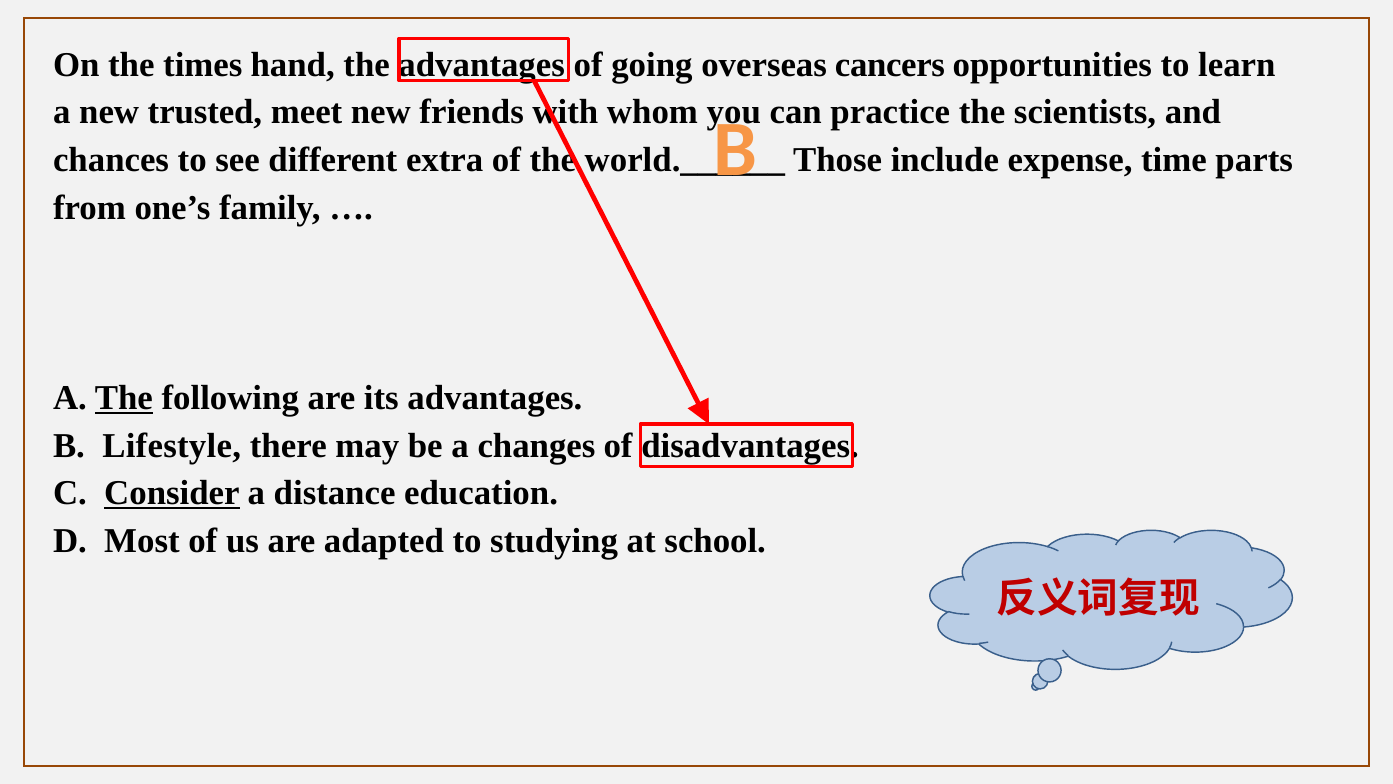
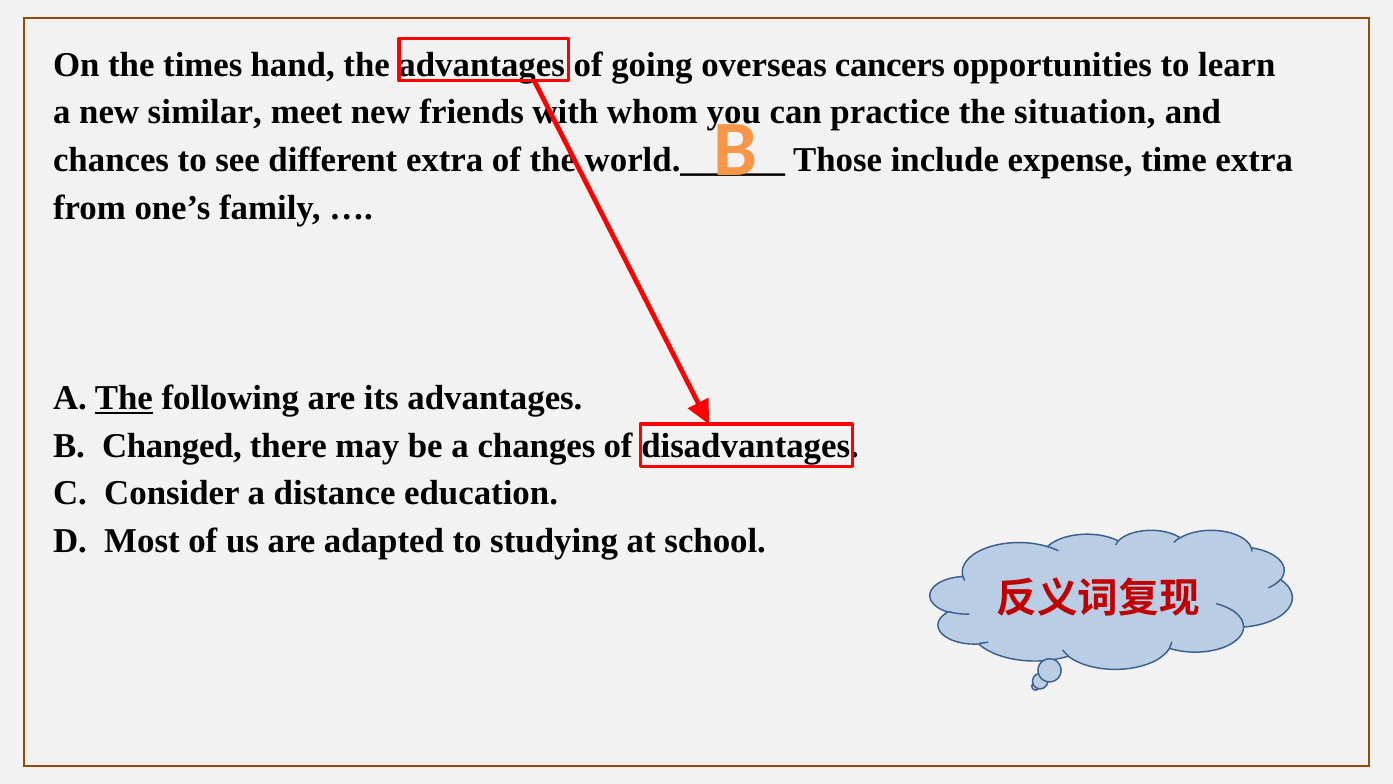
trusted: trusted -> similar
scientists: scientists -> situation
time parts: parts -> extra
Lifestyle: Lifestyle -> Changed
Consider underline: present -> none
